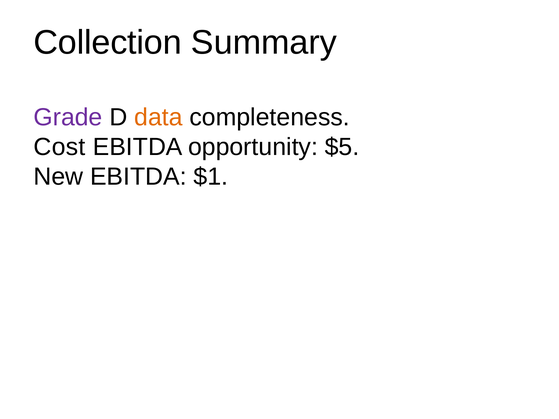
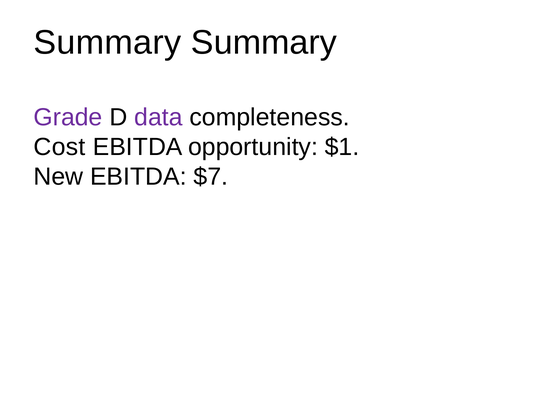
Collection at (108, 42): Collection -> Summary
data colour: orange -> purple
$5: $5 -> $1
$1: $1 -> $7
